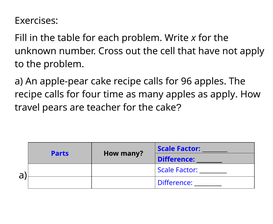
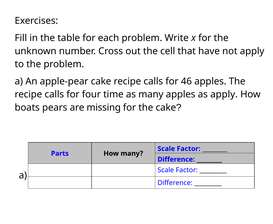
96: 96 -> 46
travel: travel -> boats
teacher: teacher -> missing
